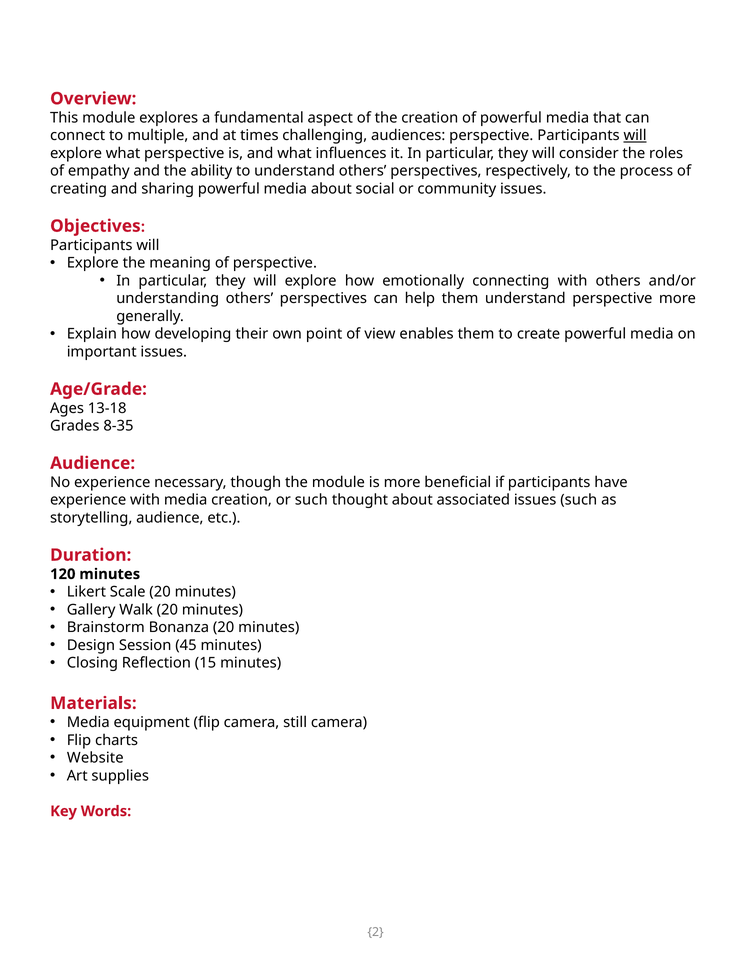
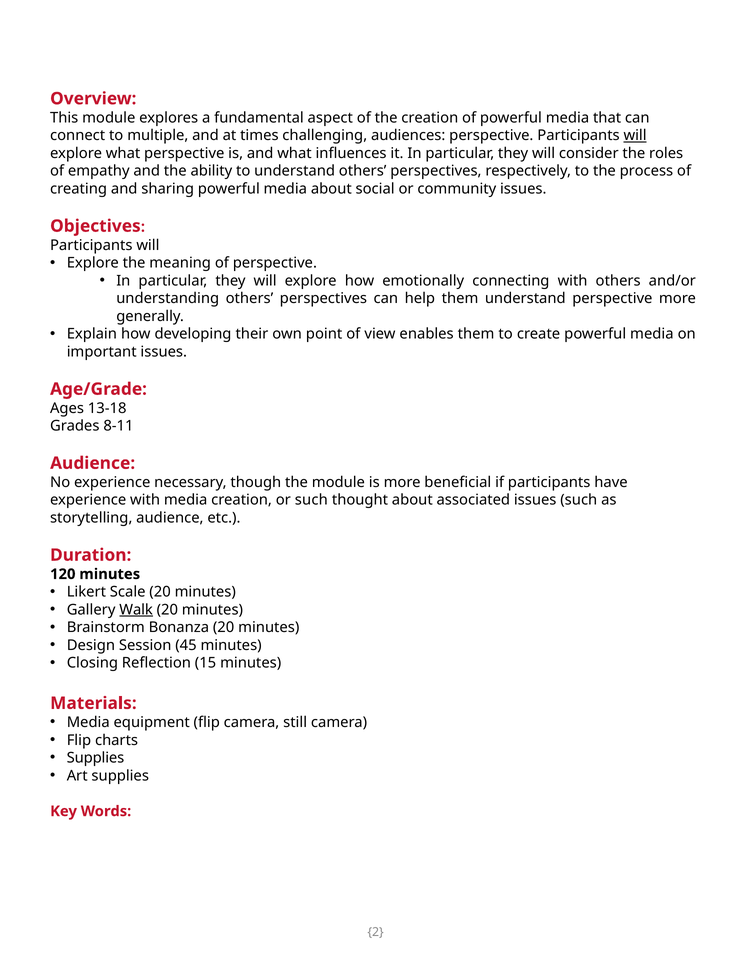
8-35: 8-35 -> 8-11
Walk underline: none -> present
Website at (95, 758): Website -> Supplies
